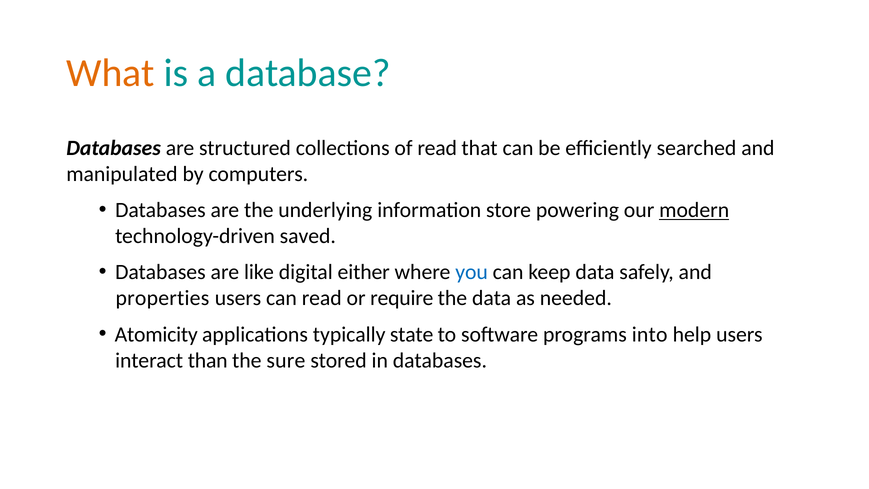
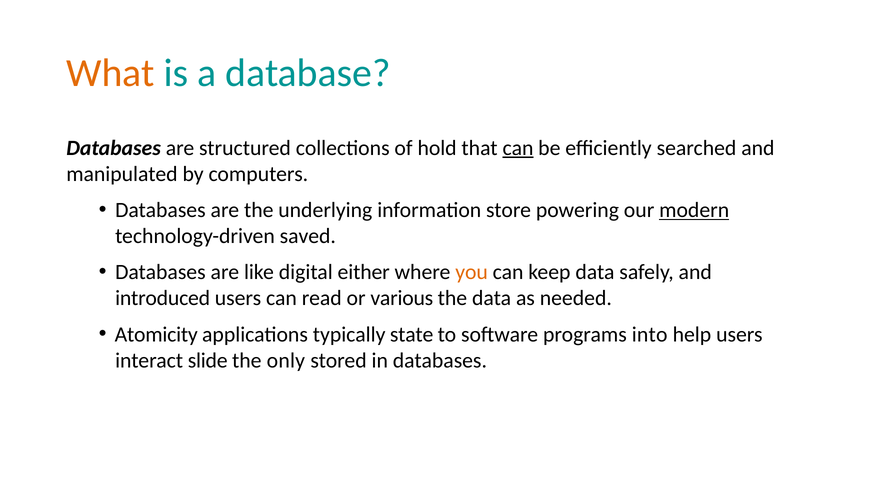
of read: read -> hold
can at (518, 148) underline: none -> present
you colour: blue -> orange
properties: properties -> introduced
require: require -> various
than: than -> slide
sure: sure -> only
